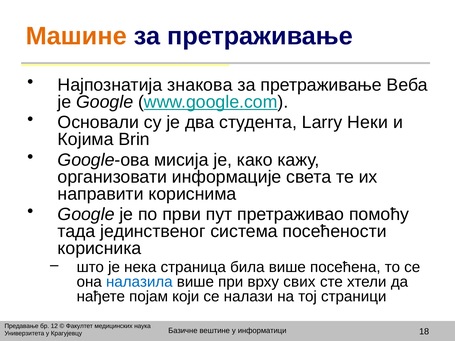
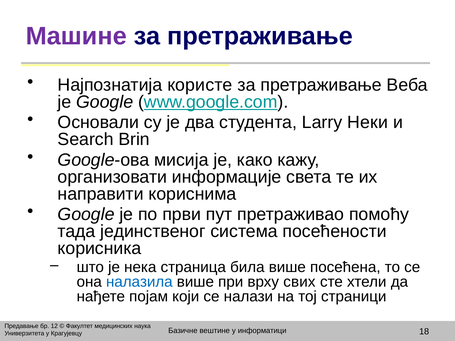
Машине colour: orange -> purple
знакова: знакова -> користе
Којима: Којима -> Search
